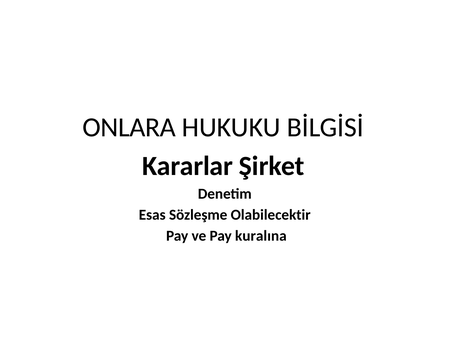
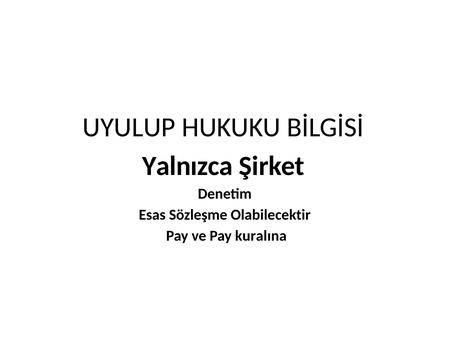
ONLARA: ONLARA -> UYULUP
Kararlar: Kararlar -> Yalnızca
